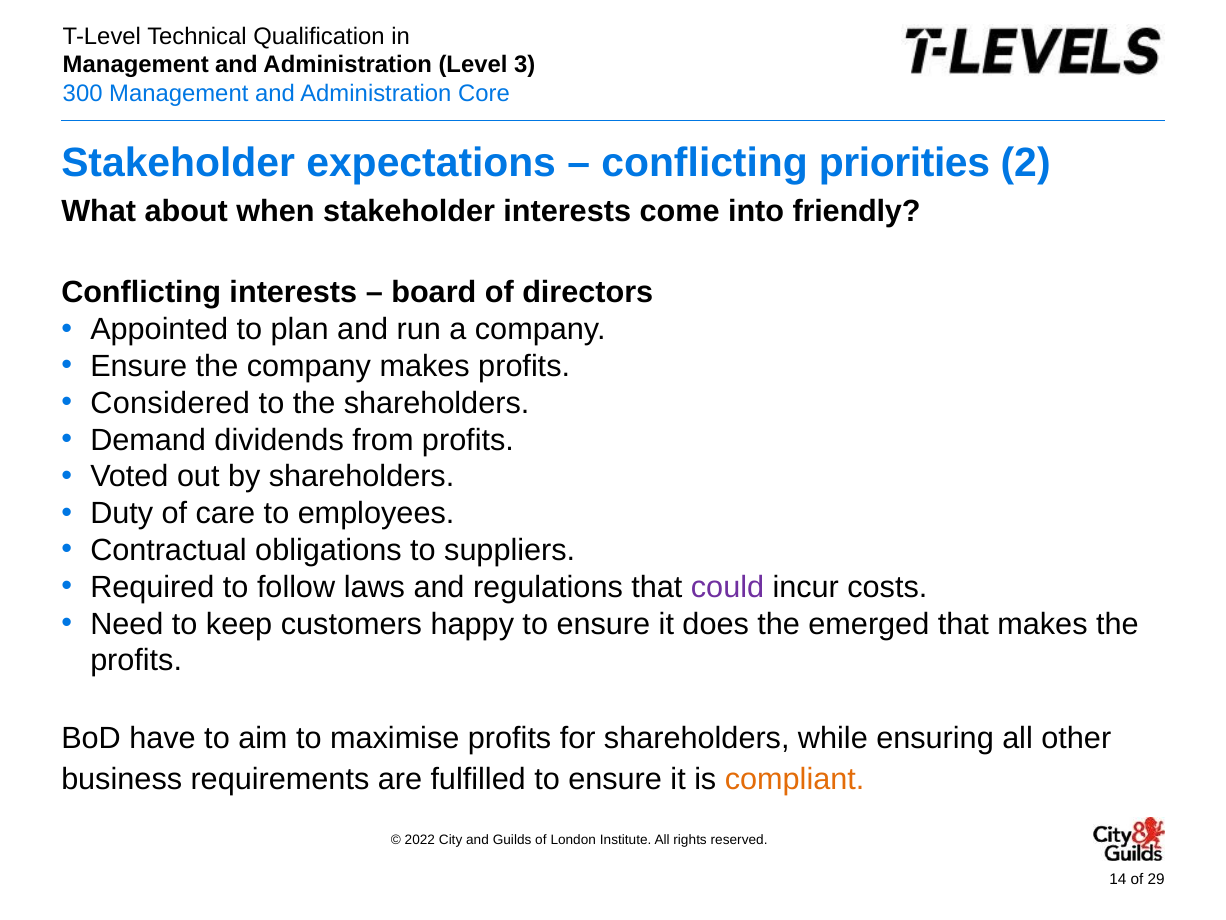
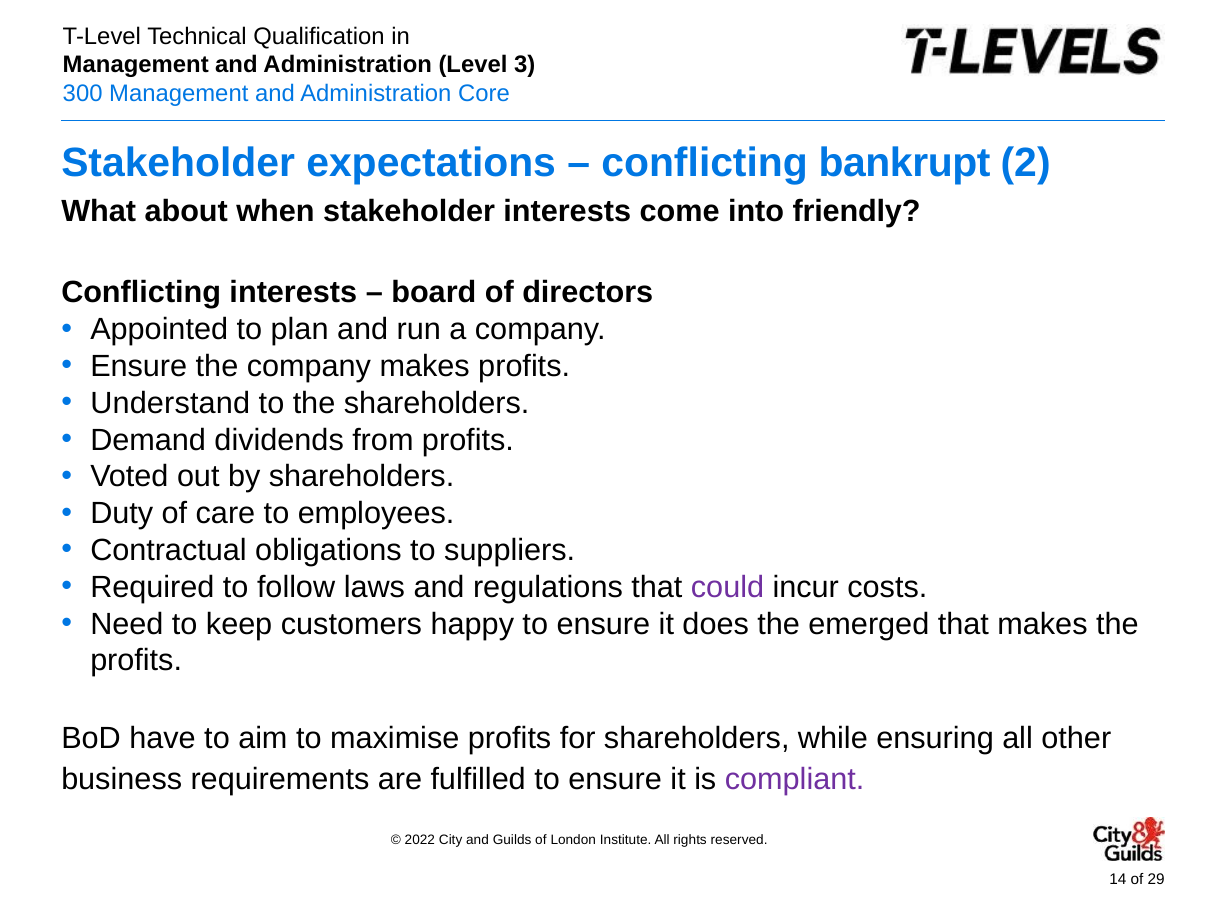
priorities: priorities -> bankrupt
Considered: Considered -> Understand
compliant colour: orange -> purple
